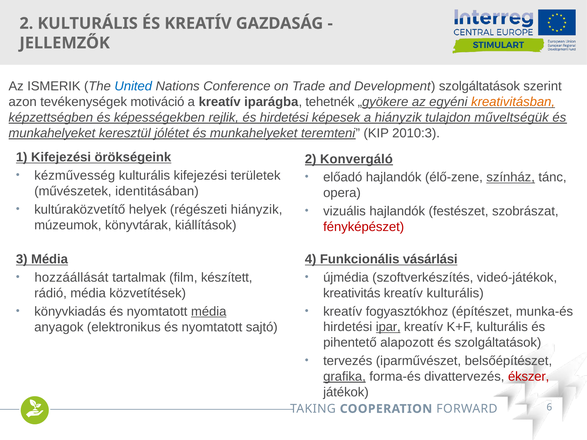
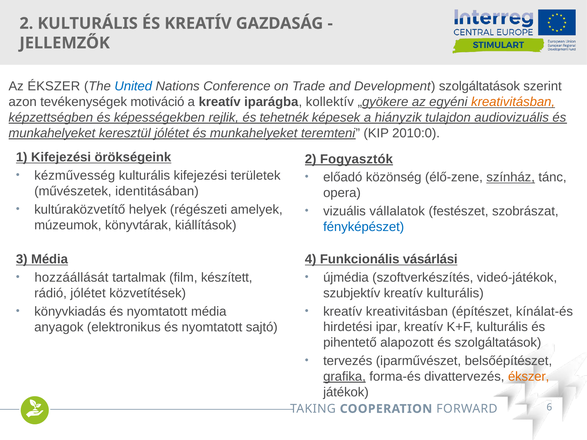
Az ISMERIK: ISMERIK -> ÉKSZER
tehetnék: tehetnék -> kollektív
és hirdetési: hirdetési -> tehetnék
műveltségük: műveltségük -> audiovizuális
2010:3: 2010:3 -> 2010:0
Konvergáló: Konvergáló -> Fogyasztók
előadó hajlandók: hajlandók -> közönség
régészeti hiányzik: hiányzik -> amelyek
vizuális hajlandók: hajlandók -> vállalatok
fényképészet colour: red -> blue
kreativitás: kreativitás -> szubjektív
rádió média: média -> jólétet
média at (209, 312) underline: present -> none
kreatív fogyasztókhoz: fogyasztókhoz -> kreativitásban
munka-és: munka-és -> kínálat-és
ipar underline: present -> none
ékszer at (529, 377) colour: red -> orange
